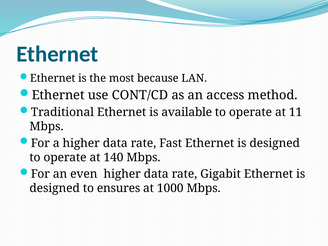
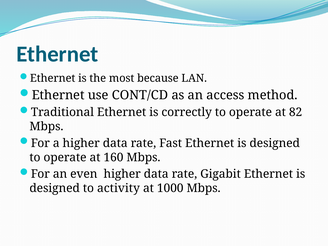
available: available -> correctly
11: 11 -> 82
140: 140 -> 160
ensures: ensures -> activity
